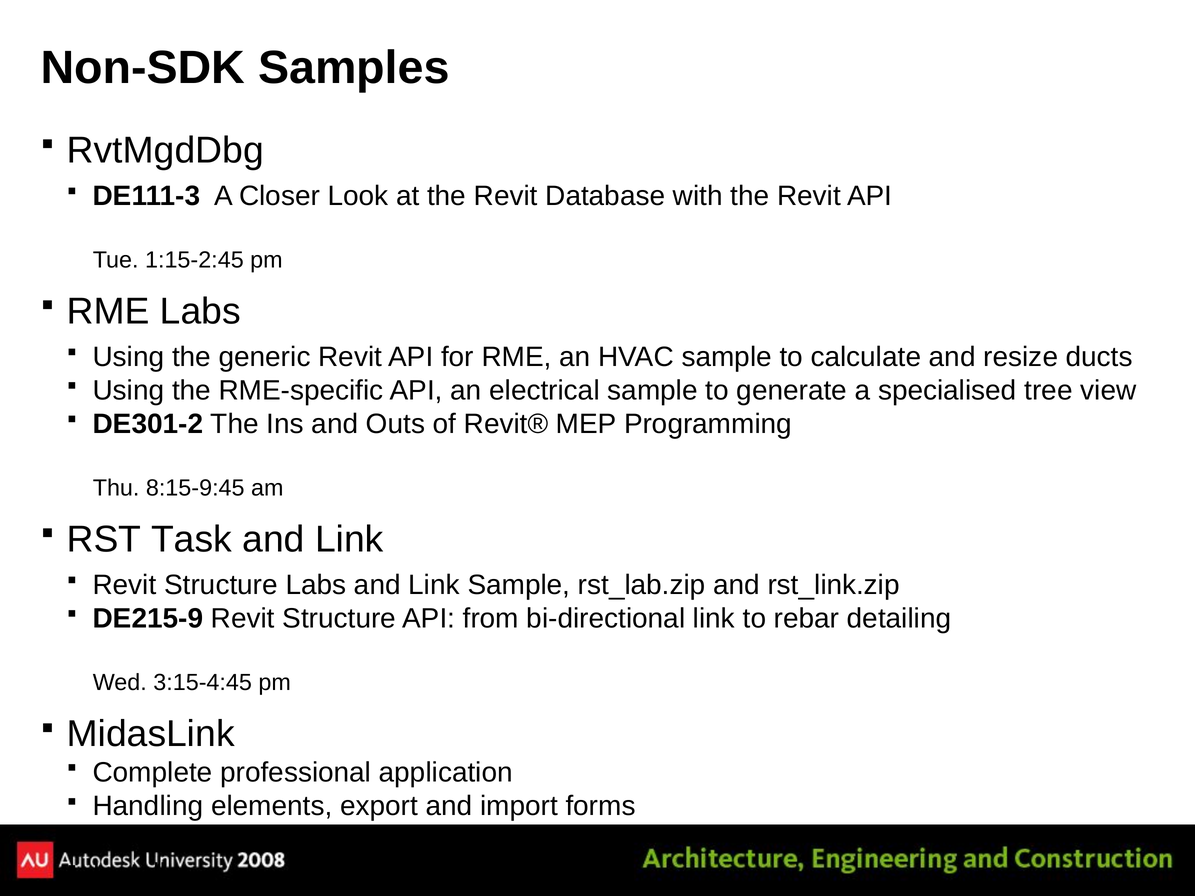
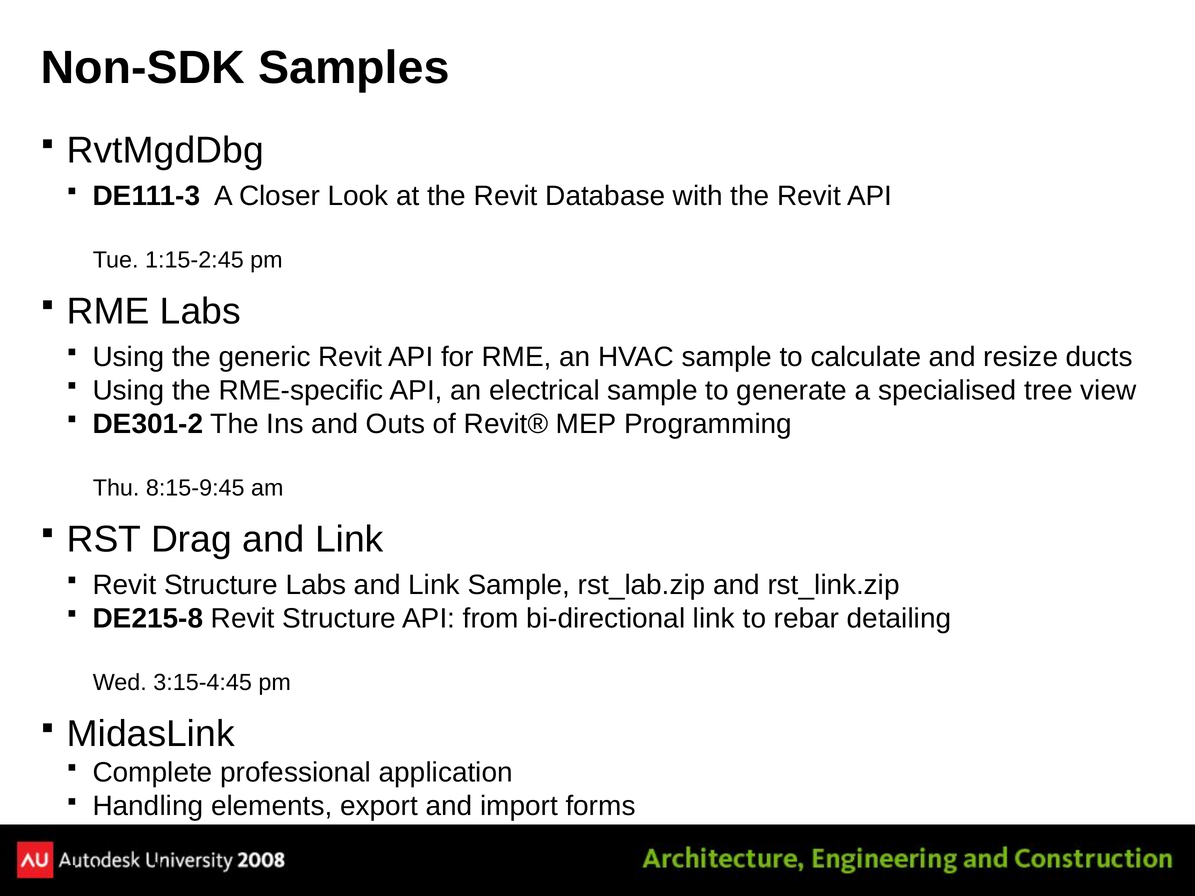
Task: Task -> Drag
DE215-9: DE215-9 -> DE215-8
